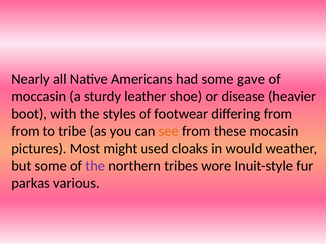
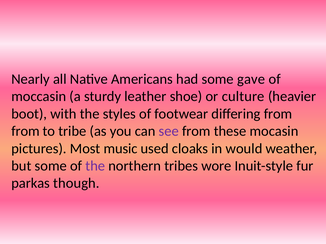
disease: disease -> culture
see colour: orange -> purple
might: might -> music
various: various -> though
